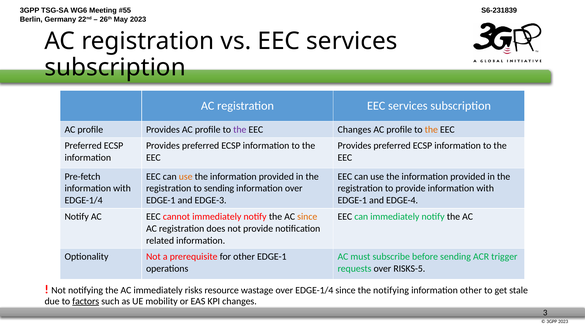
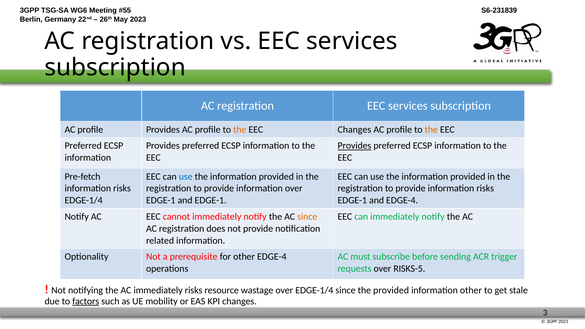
the at (240, 129) colour: purple -> orange
Provides at (354, 146) underline: none -> present
use at (186, 176) colour: orange -> blue
with at (122, 188): with -> risks
sending at (219, 188): sending -> provide
with at (485, 188): with -> risks
and EDGE-3: EDGE-3 -> EDGE-1
other EDGE-1: EDGE-1 -> EDGE-4
the notifying: notifying -> provided
